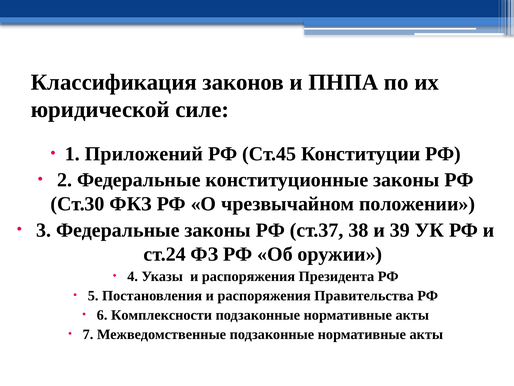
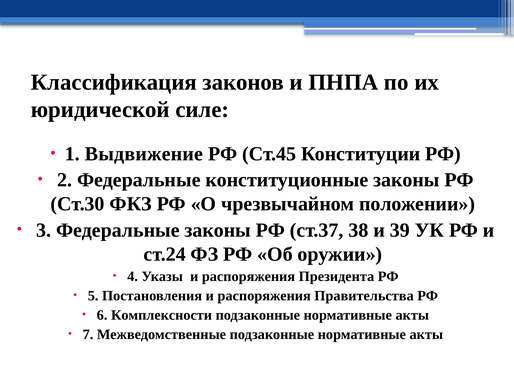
Приложений: Приложений -> Выдвижение
